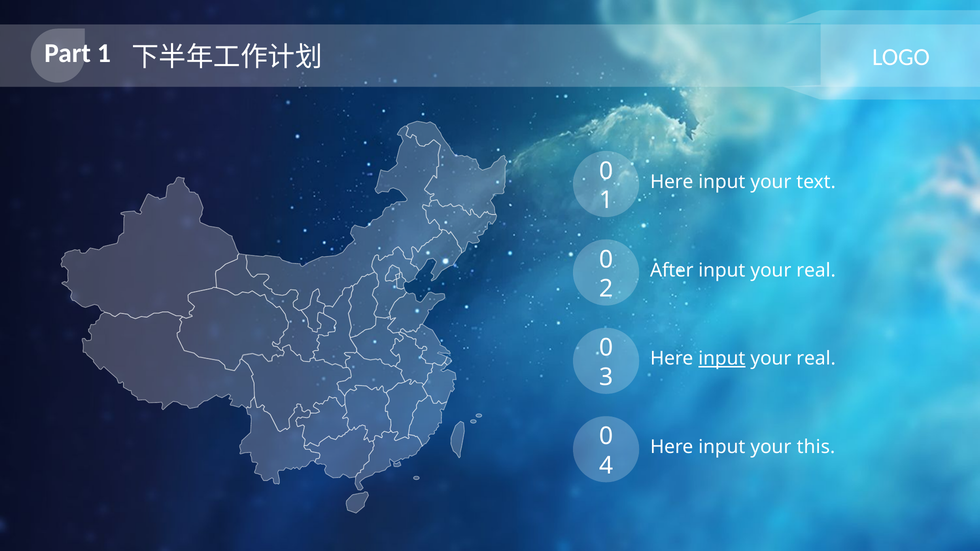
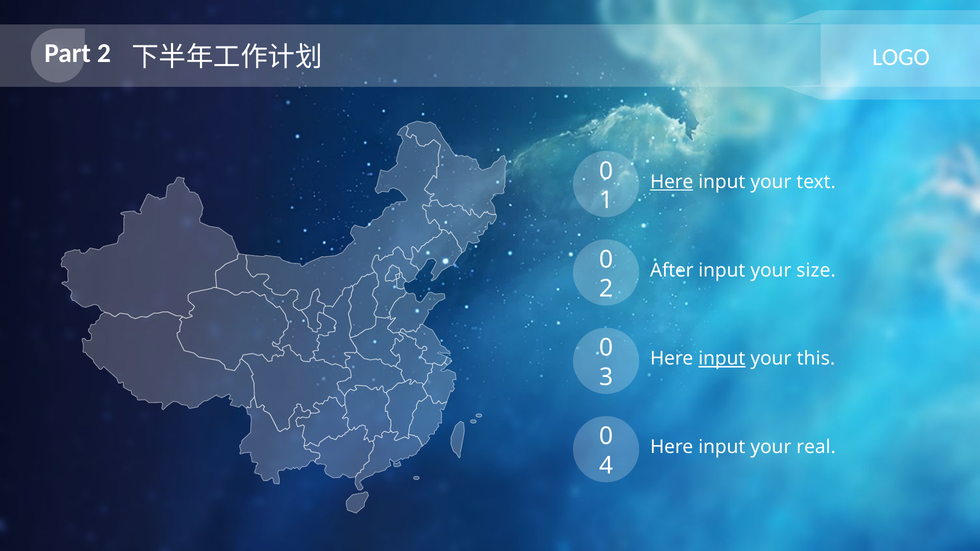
Part 1: 1 -> 2
Here at (672, 182) underline: none -> present
real at (816, 270): real -> size
real at (816, 359): real -> this
this: this -> real
